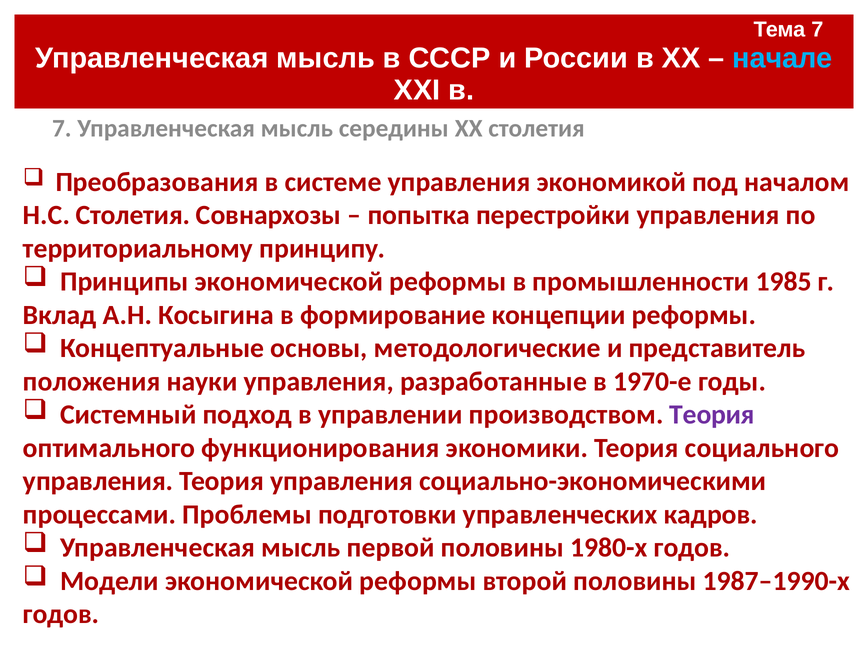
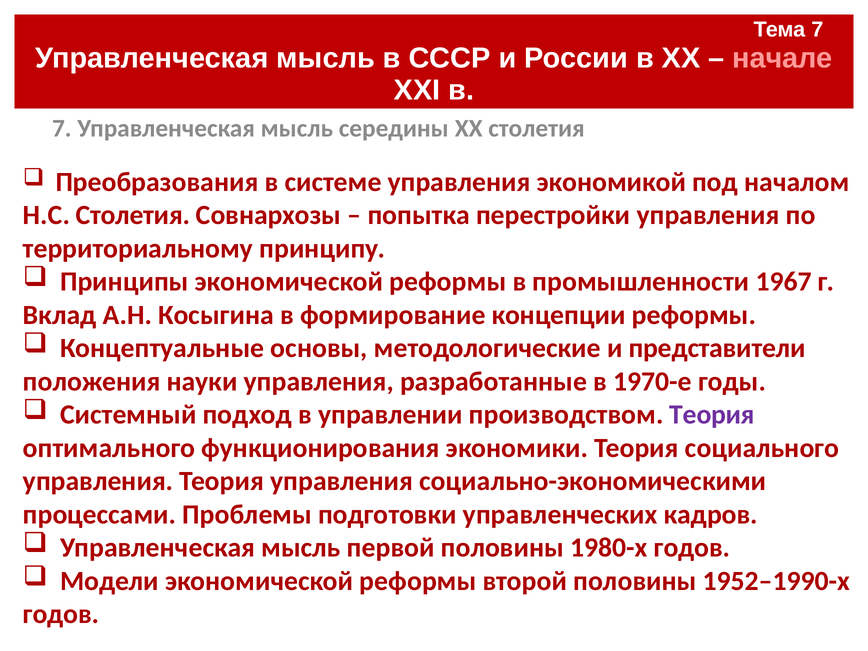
начале colour: light blue -> pink
1985: 1985 -> 1967
представитель: представитель -> представители
1987–1990-х: 1987–1990-х -> 1952–1990-х
